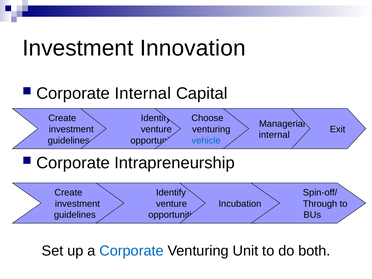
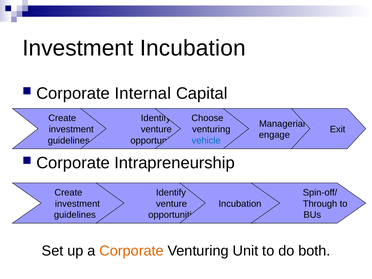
Investment Innovation: Innovation -> Incubation
internal at (274, 135): internal -> engage
Corporate at (132, 251) colour: blue -> orange
